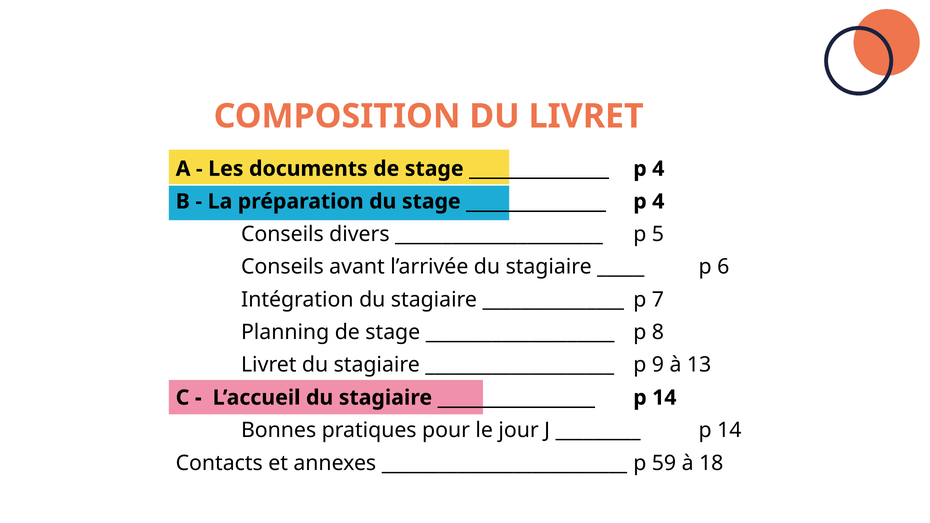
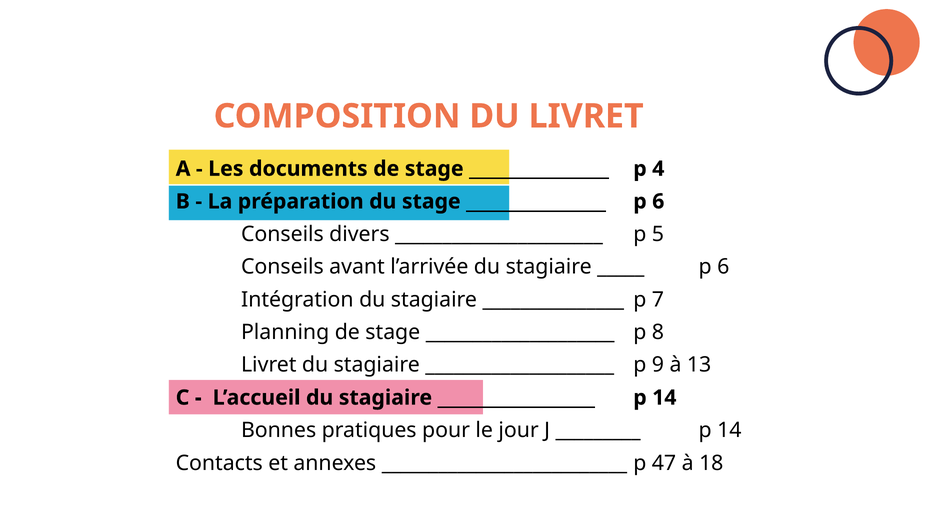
4 at (658, 202): 4 -> 6
59: 59 -> 47
